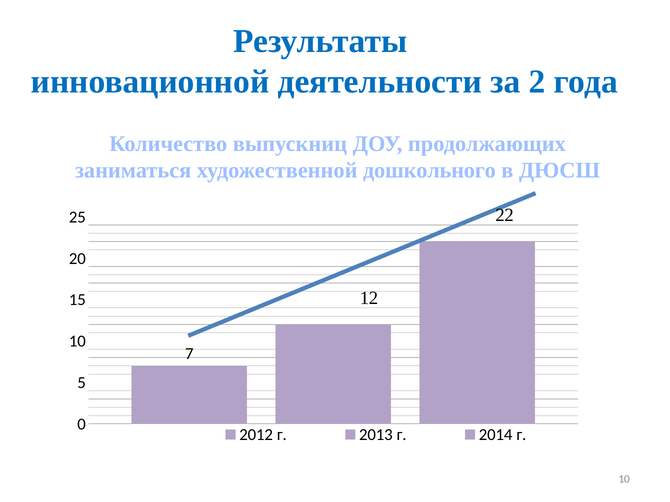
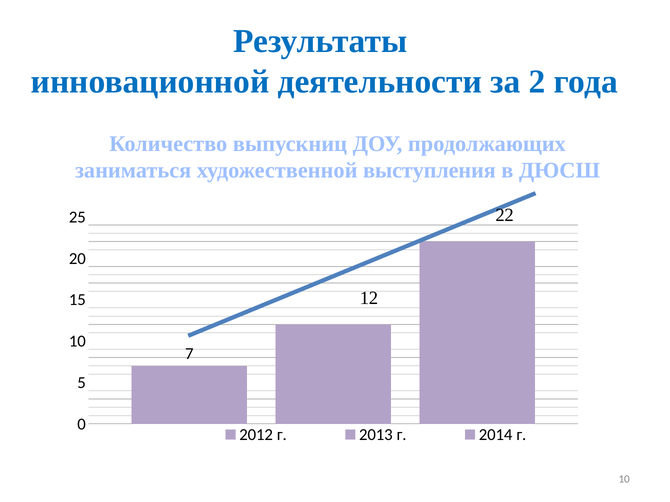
дошкольного: дошкольного -> выступления
